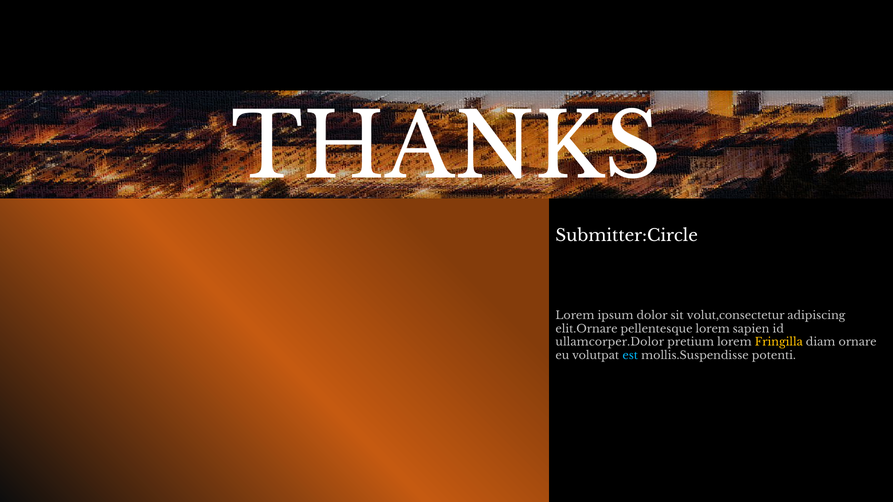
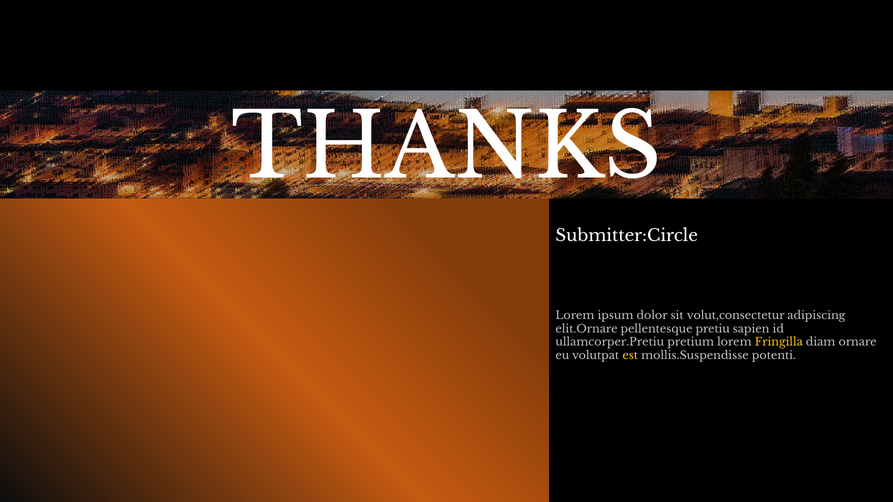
pellentesque lorem: lorem -> pretiu
ullamcorper.Dolor: ullamcorper.Dolor -> ullamcorper.Pretiu
est colour: light blue -> yellow
